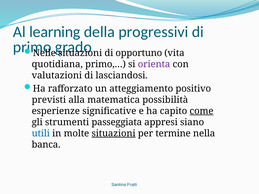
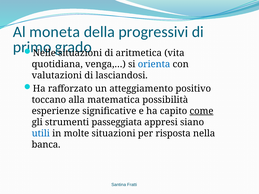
learning: learning -> moneta
opportuno: opportuno -> aritmetica
primo,…: primo,… -> venga,…
orienta colour: purple -> blue
previsti: previsti -> toccano
situazioni at (114, 134) underline: present -> none
termine: termine -> risposta
